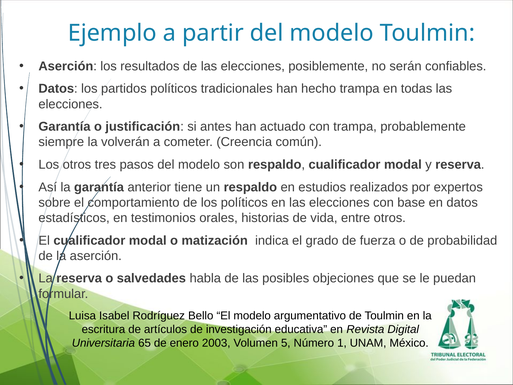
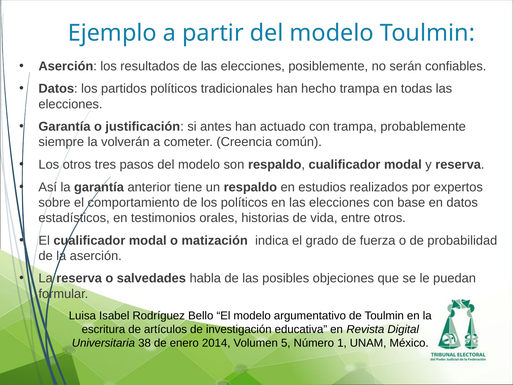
65: 65 -> 38
2003: 2003 -> 2014
